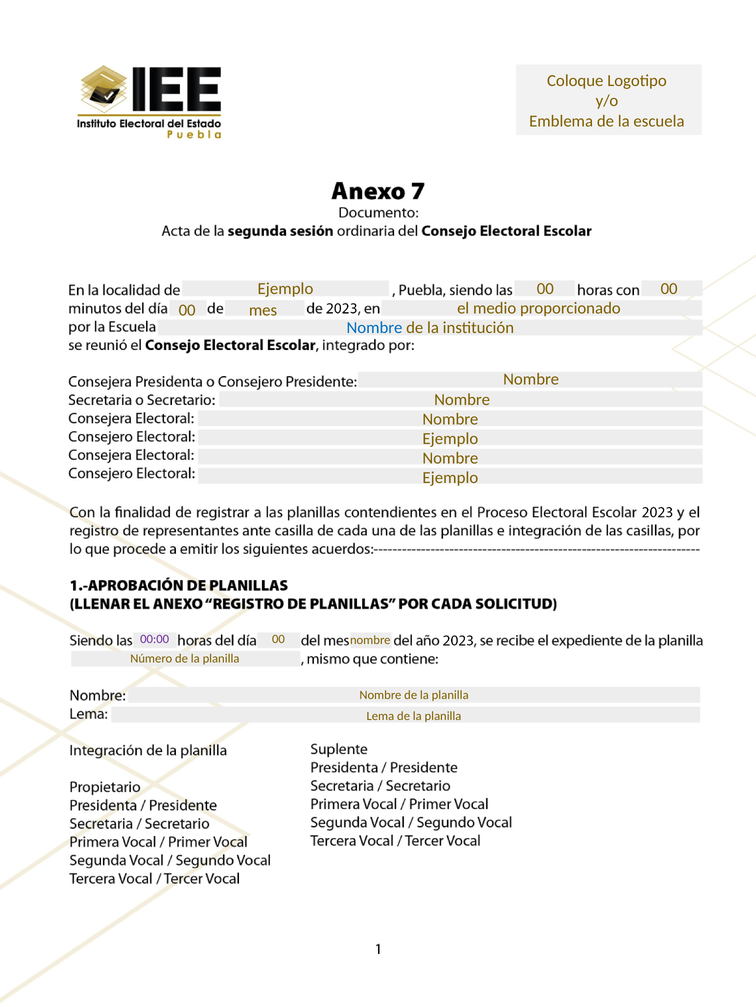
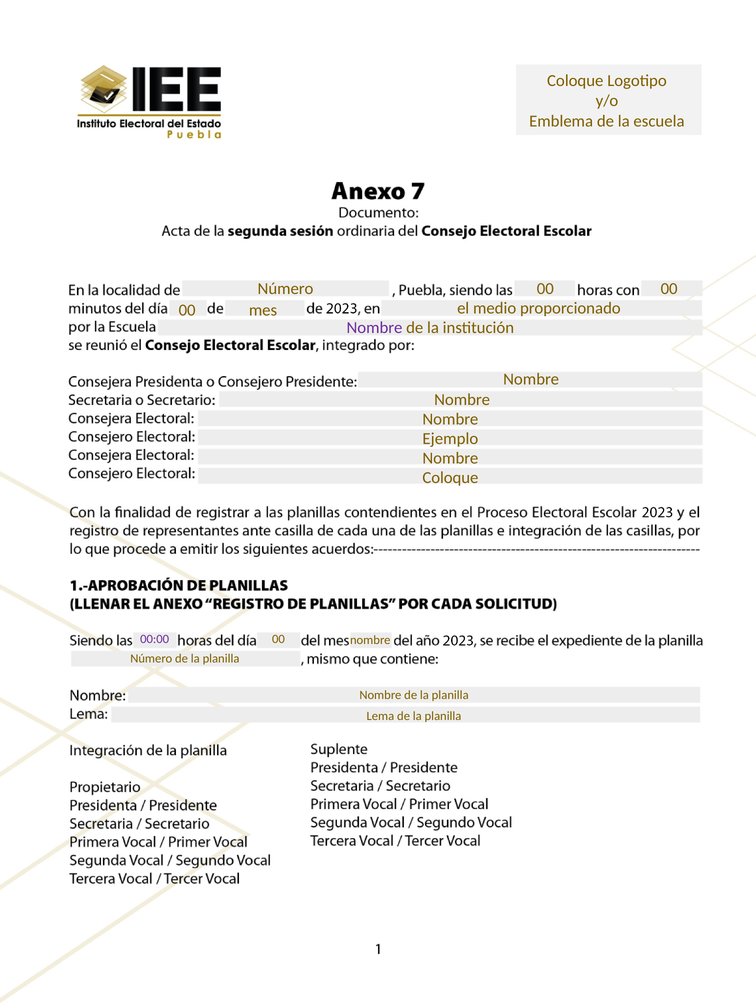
Ejemplo at (285, 289): Ejemplo -> Número
Nombre at (375, 328) colour: blue -> purple
Ejemplo at (450, 478): Ejemplo -> Coloque
